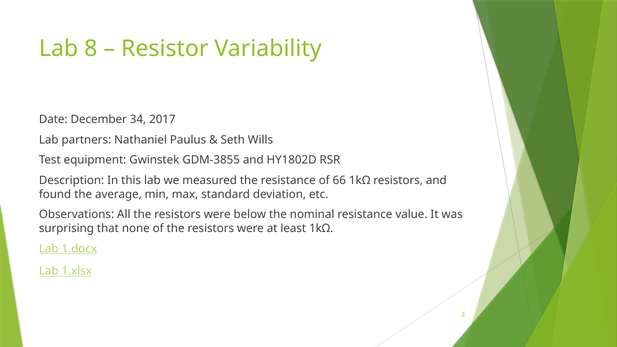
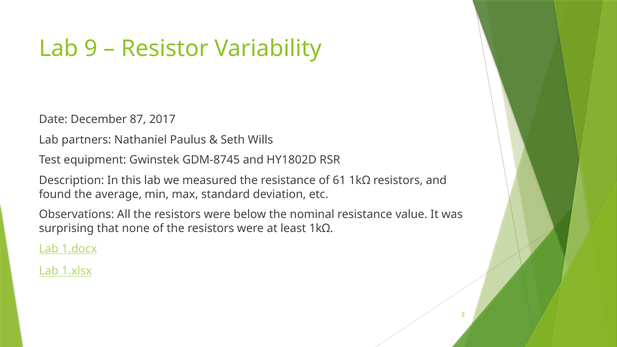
8: 8 -> 9
34: 34 -> 87
GDM-3855: GDM-3855 -> GDM-8745
66: 66 -> 61
